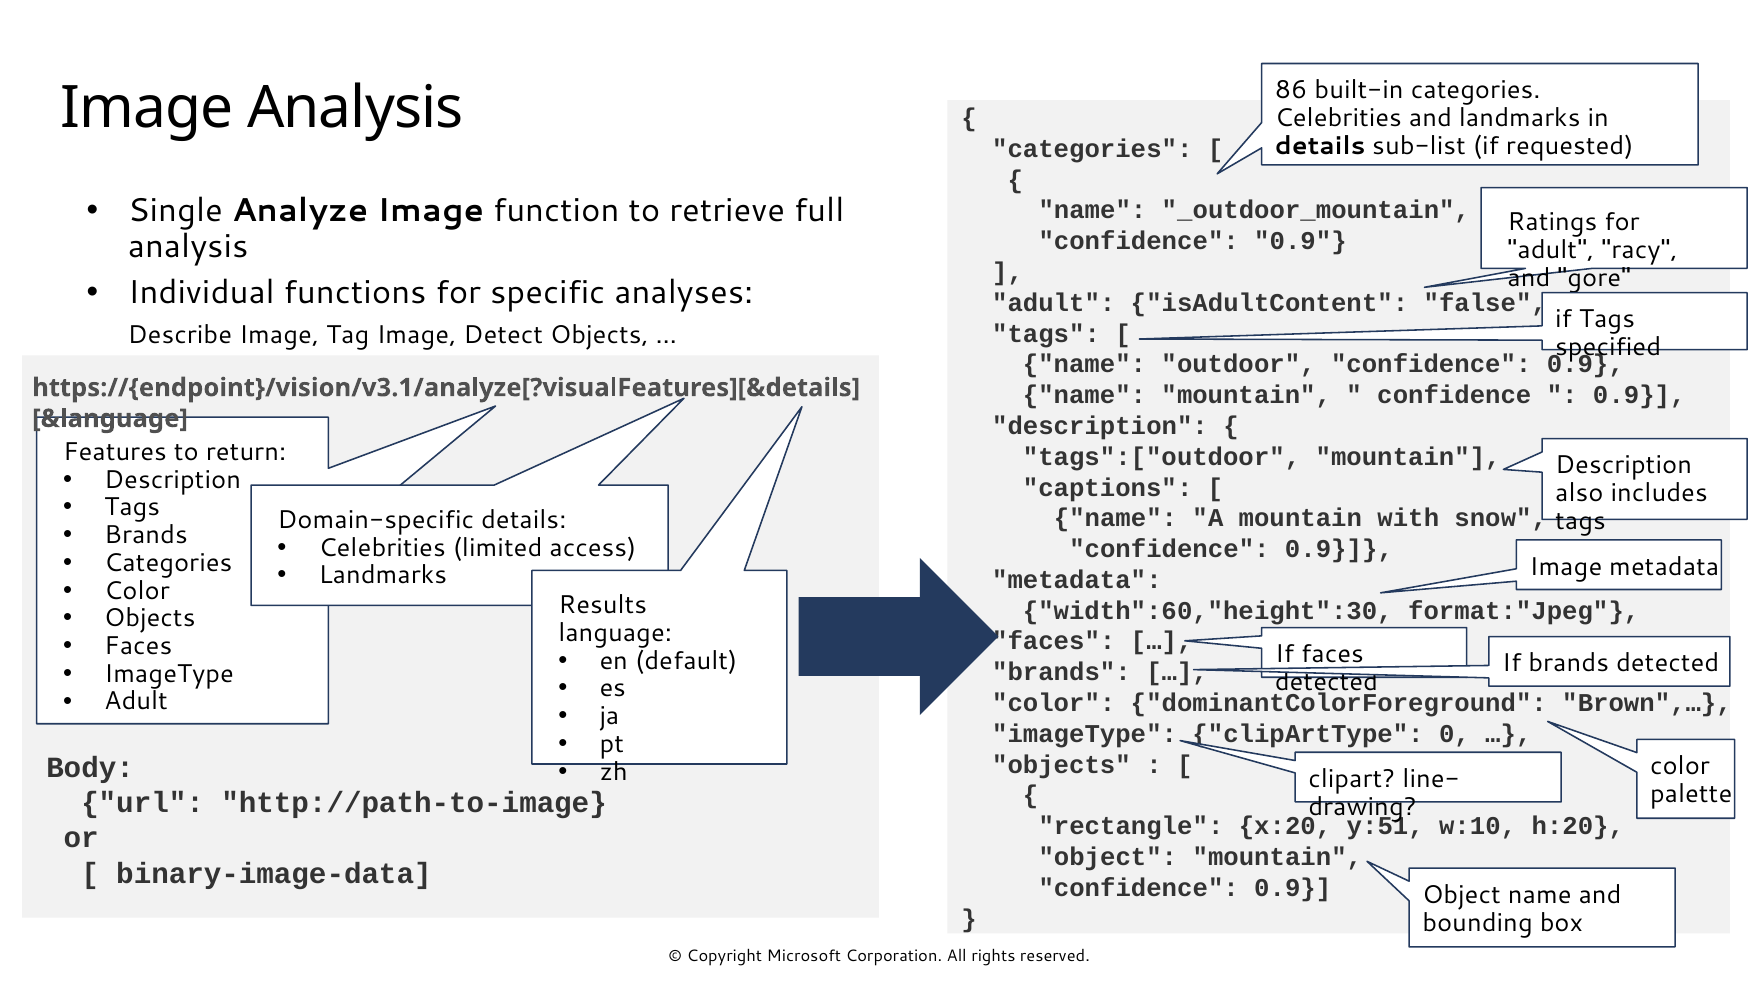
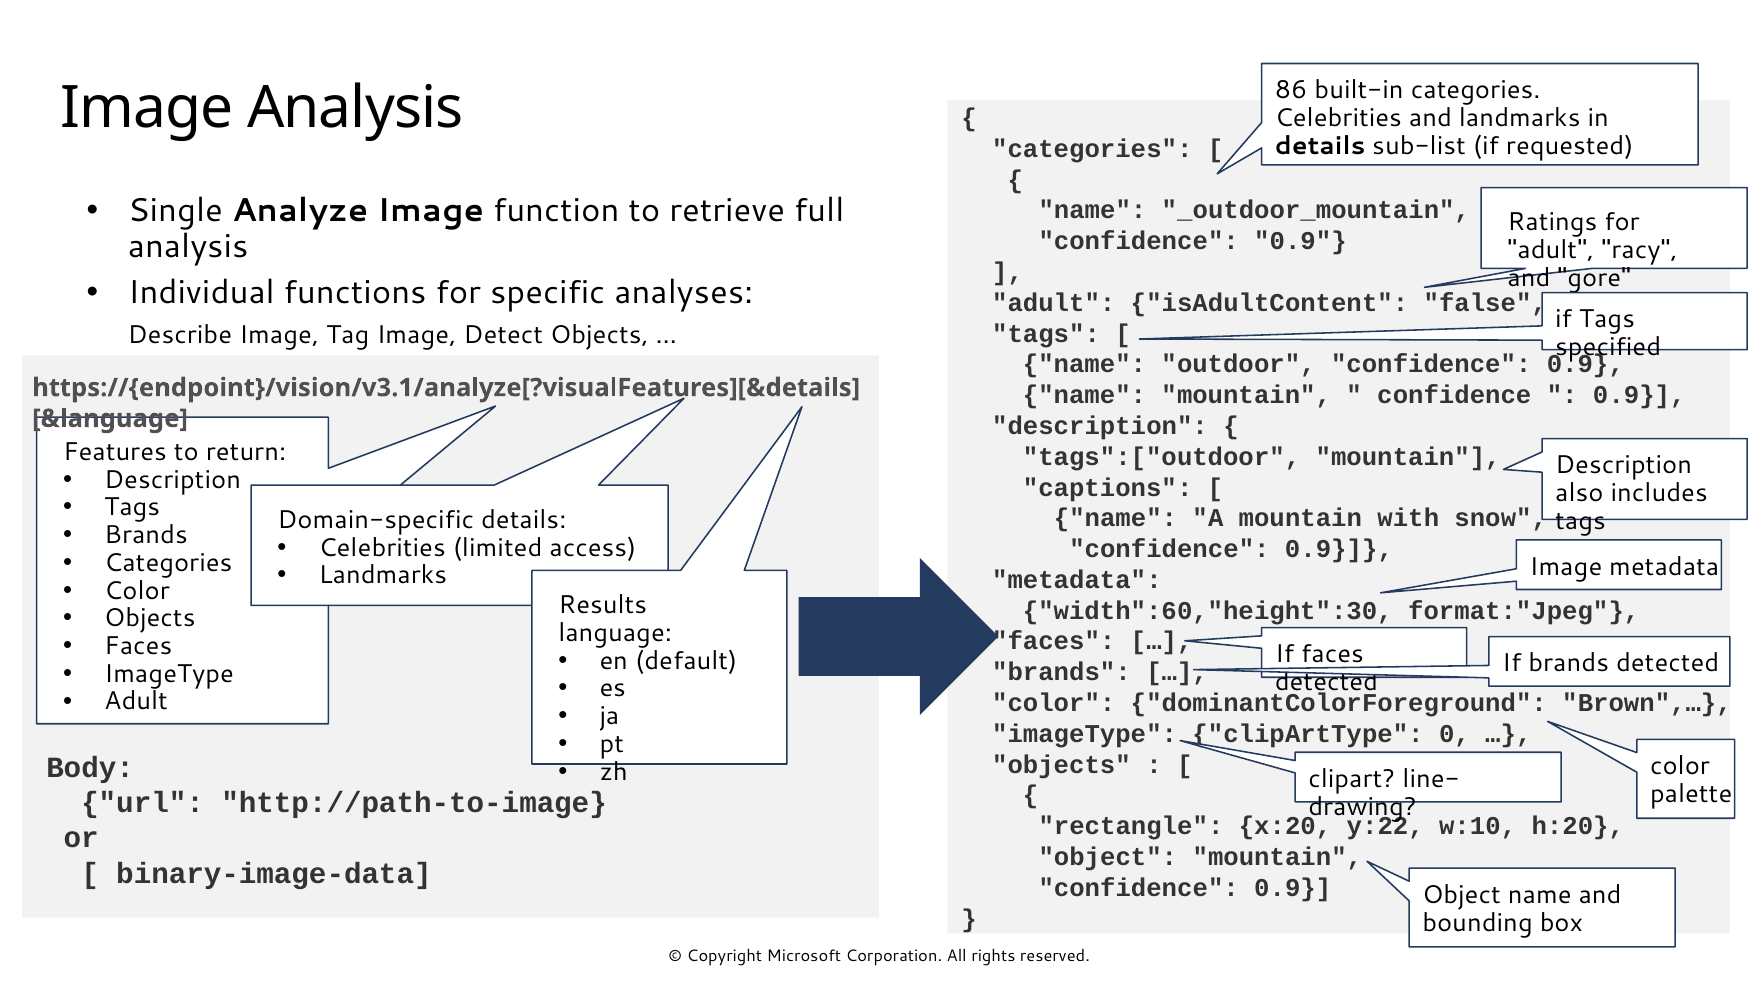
y:51: y:51 -> y:22
